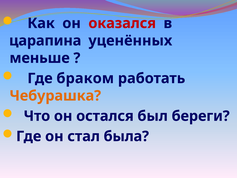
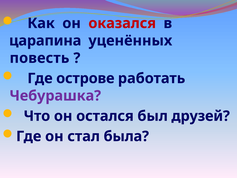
меньше: меньше -> повесть
браком: браком -> острове
Чебурашка colour: orange -> purple
береги: береги -> друзей
